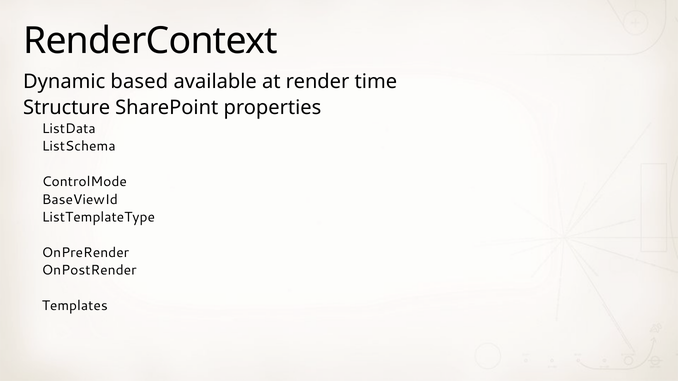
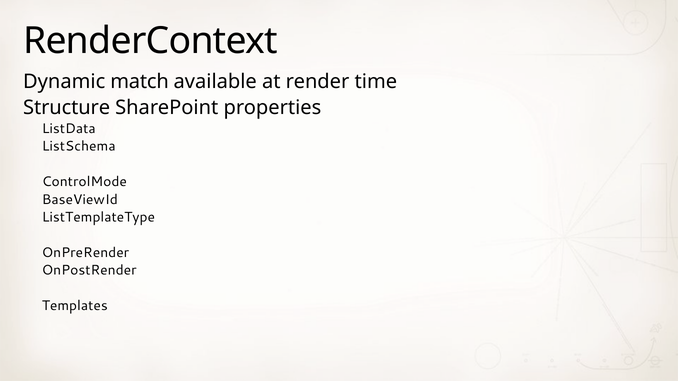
based: based -> match
